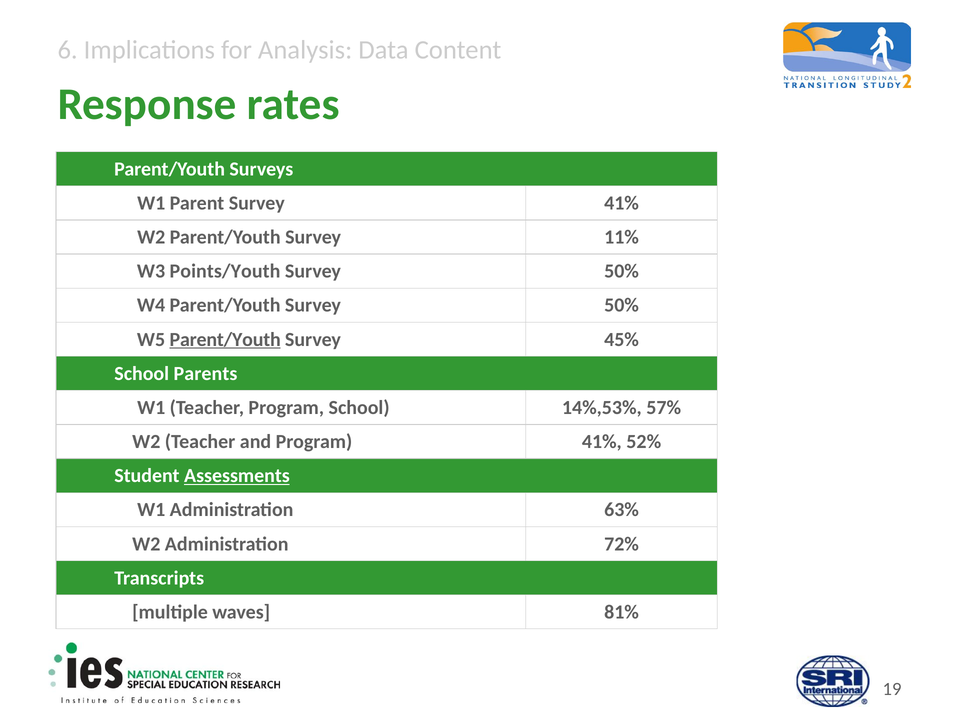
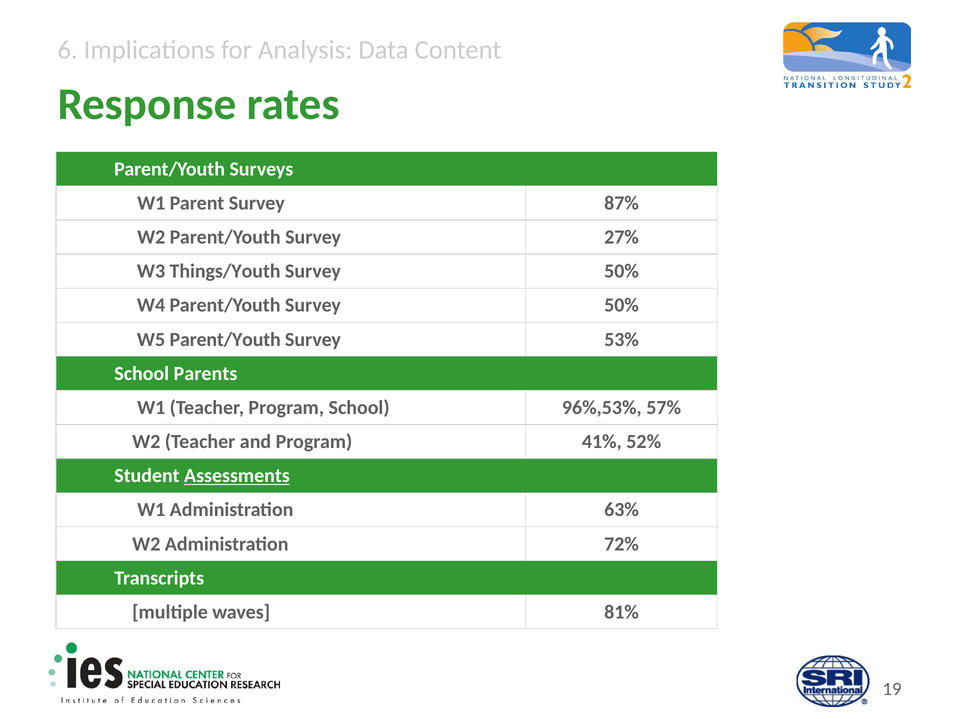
Survey 41%: 41% -> 87%
11%: 11% -> 27%
Points/Youth: Points/Youth -> Things/Youth
Parent/Youth at (225, 340) underline: present -> none
45%: 45% -> 53%
14%,53%: 14%,53% -> 96%,53%
